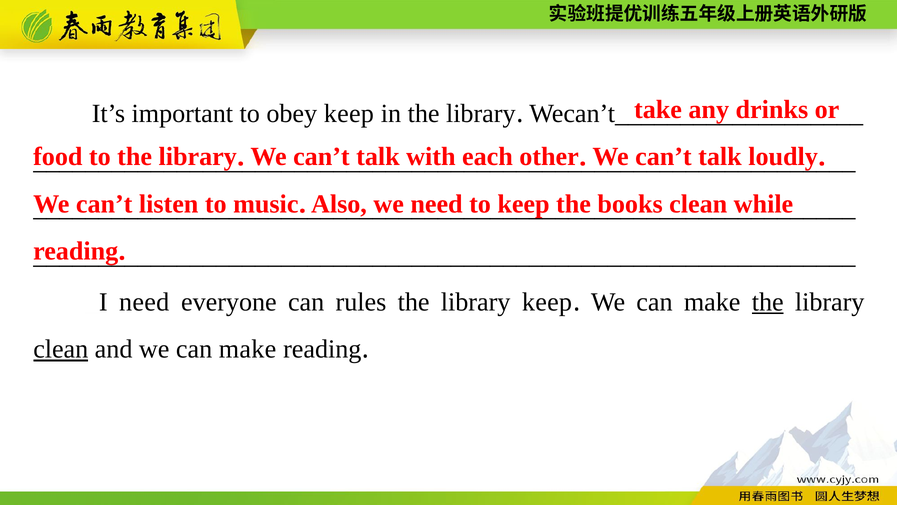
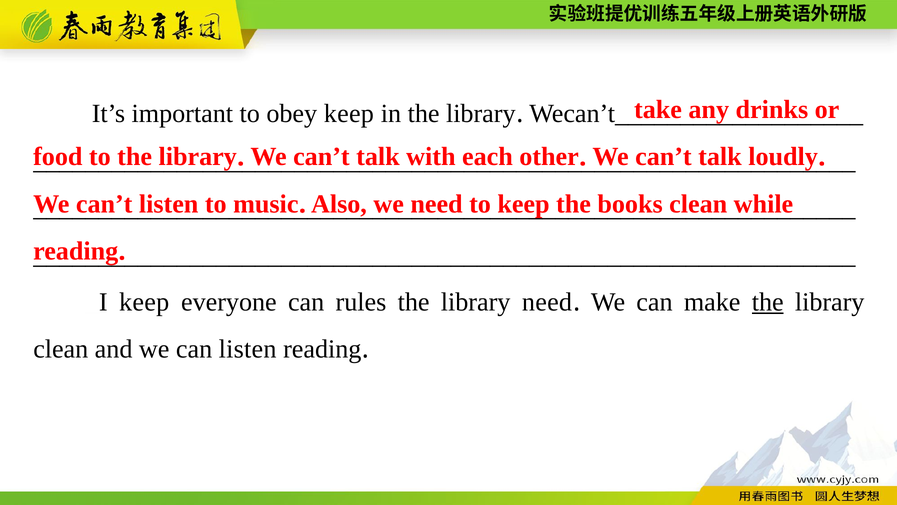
_I need: need -> keep
library keep: keep -> need
clean at (61, 349) underline: present -> none
and we can make: make -> listen
